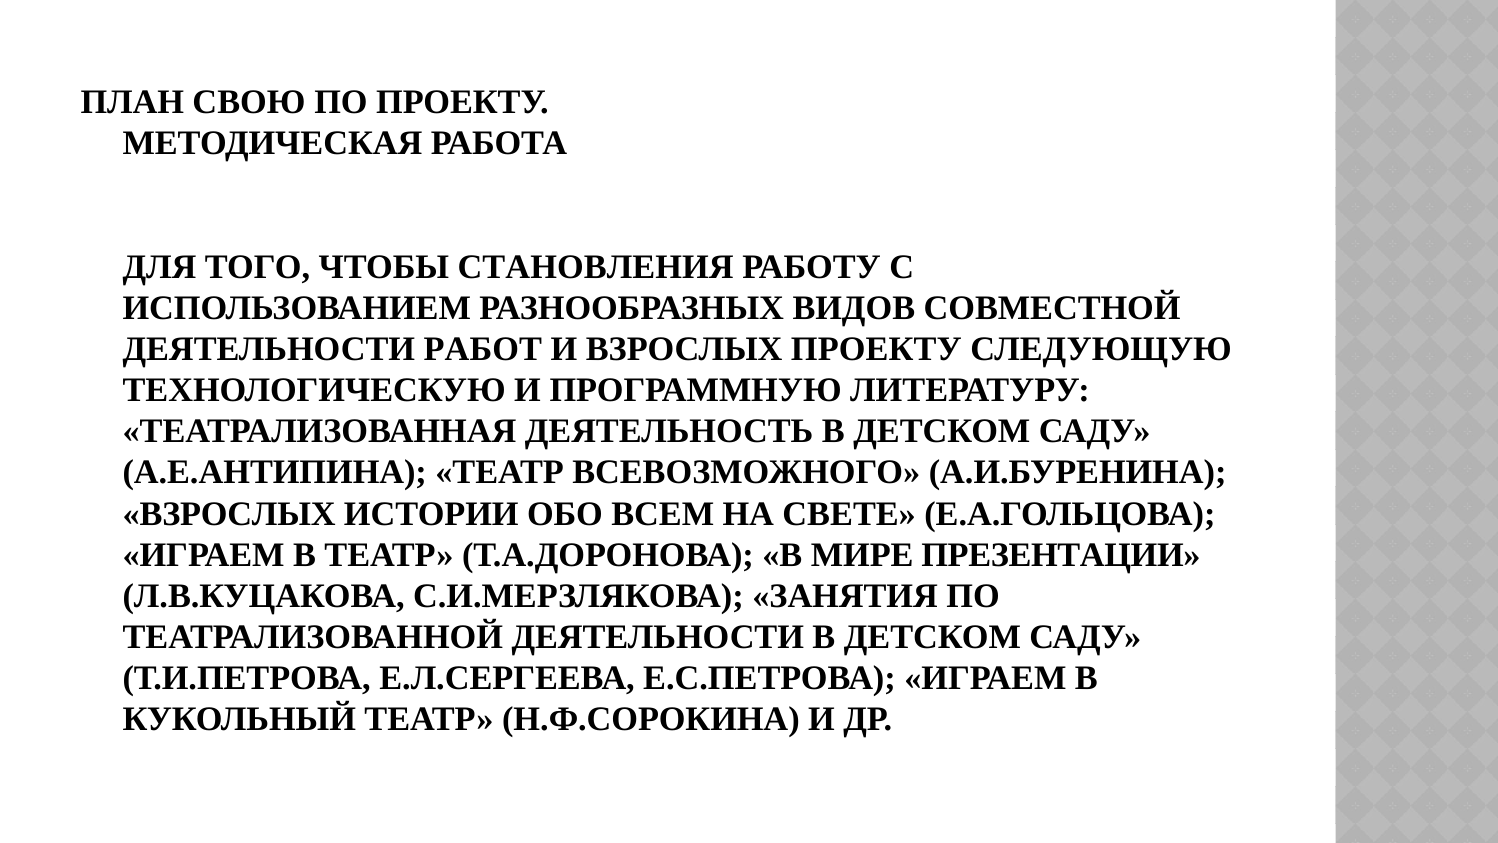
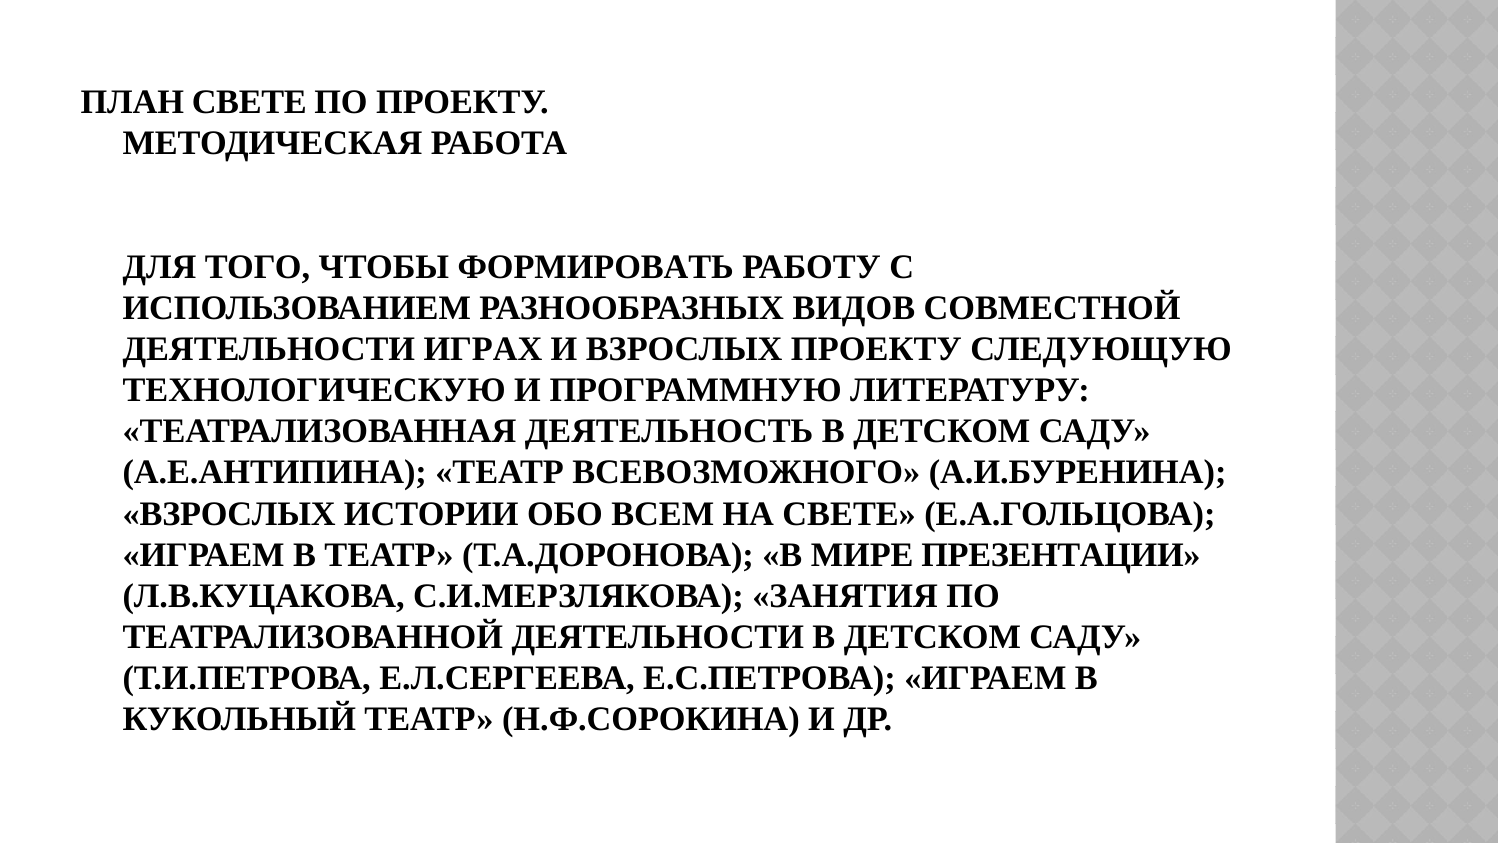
ПЛАН СВОЮ: СВОЮ -> СВЕТЕ
СТАНОВЛЕНИЯ: СТАНОВЛЕНИЯ -> ФОРМИРОВАТЬ
РАБОТ: РАБОТ -> ИГРАХ
